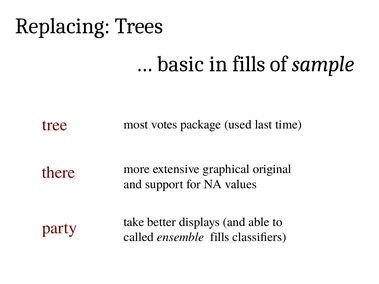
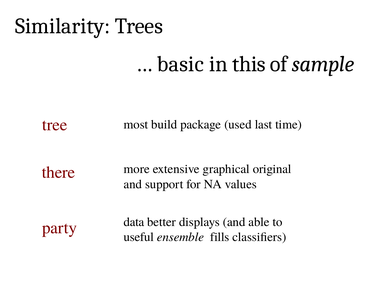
Replacing: Replacing -> Similarity
in fills: fills -> this
votes: votes -> build
take: take -> data
called: called -> useful
